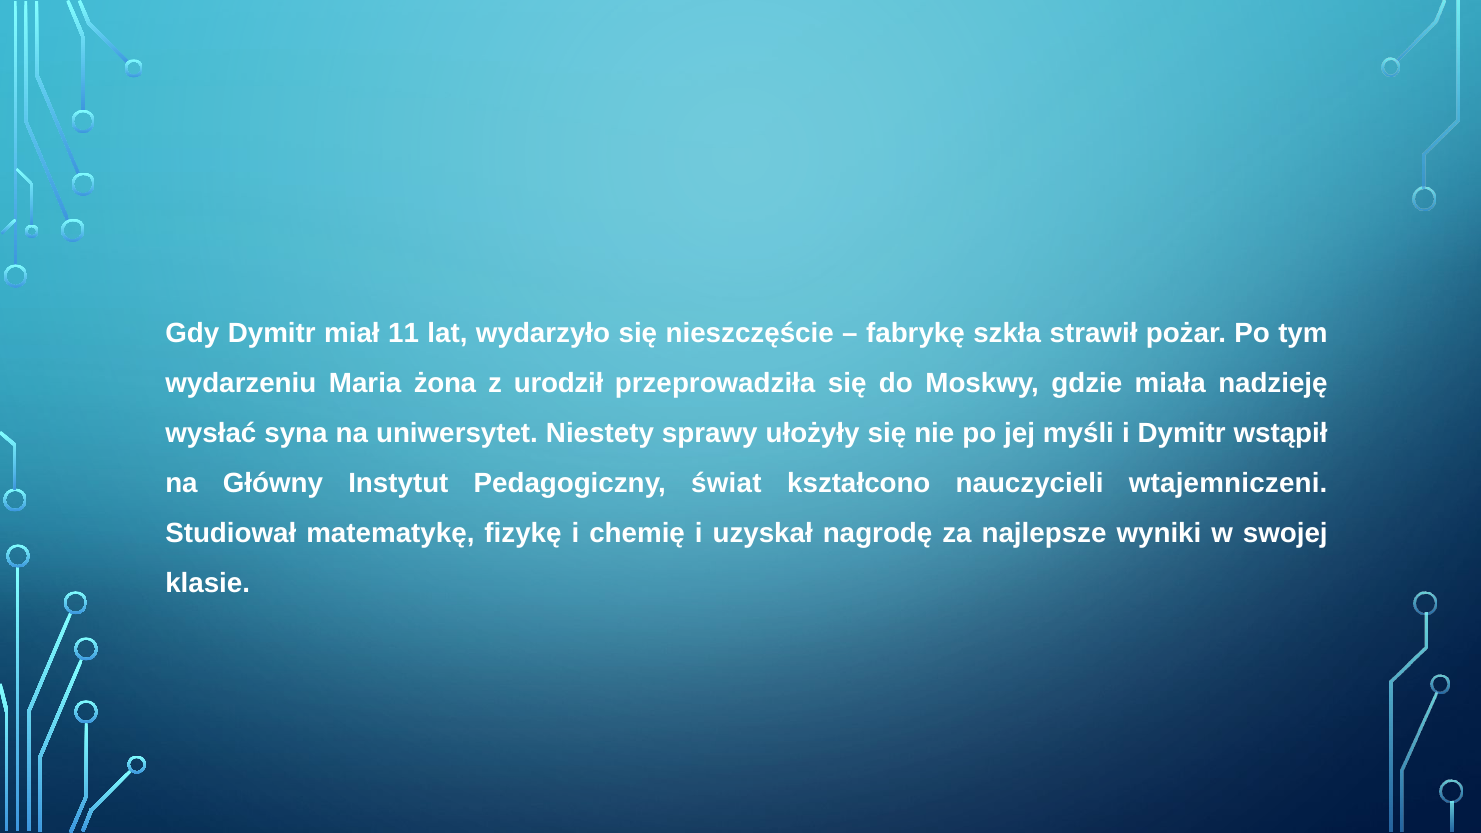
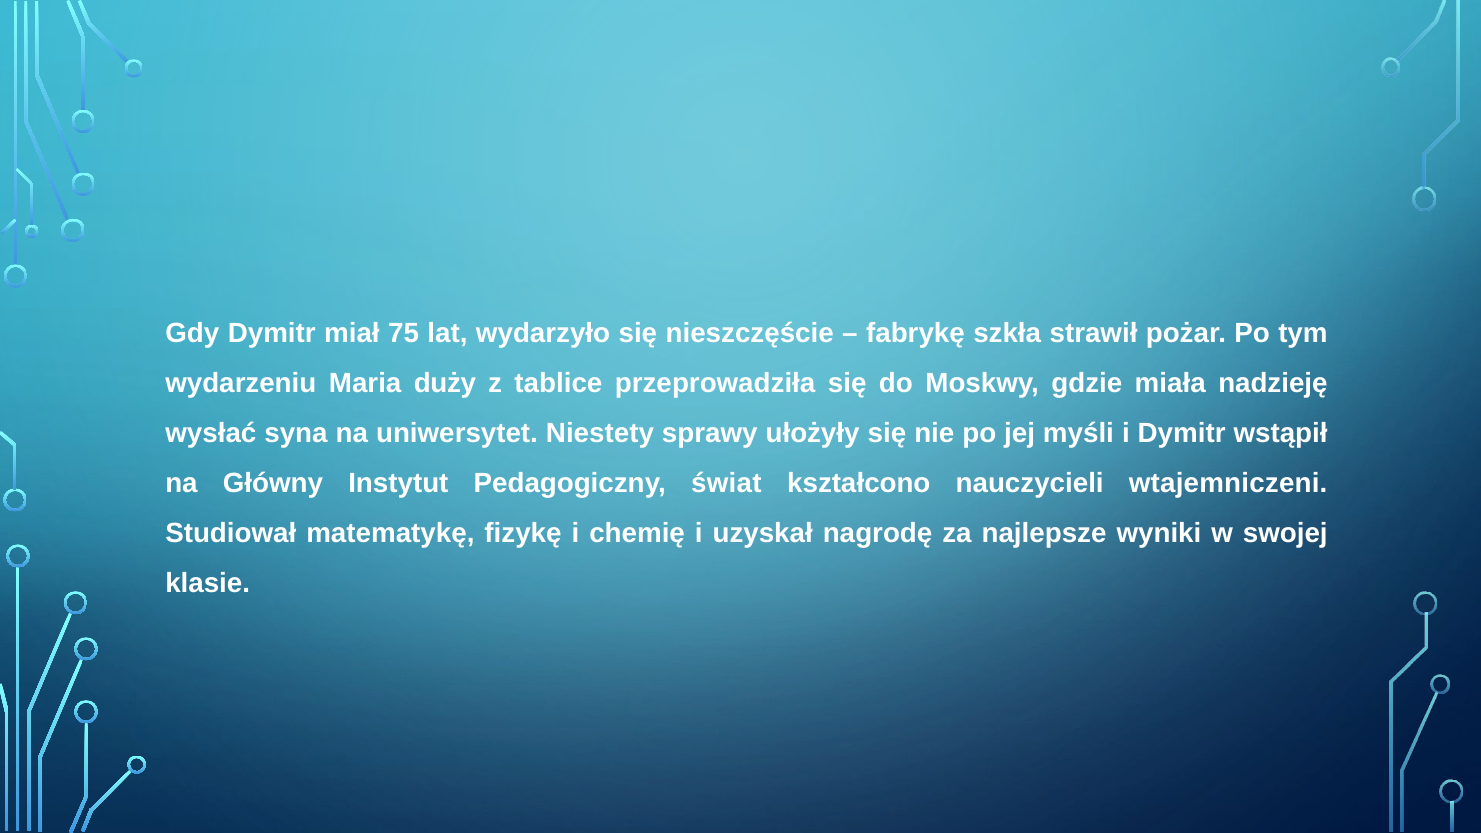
11: 11 -> 75
żona: żona -> duży
urodził: urodził -> tablice
